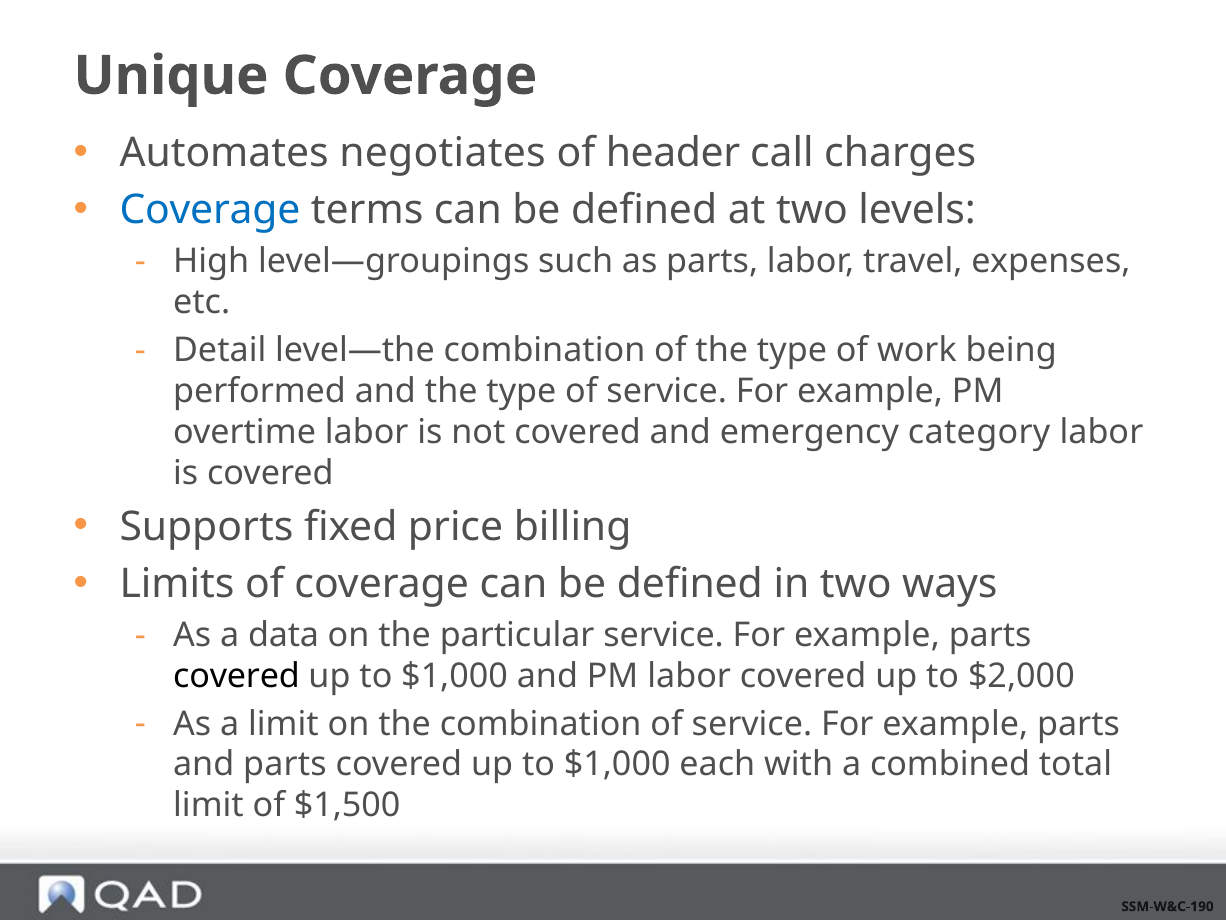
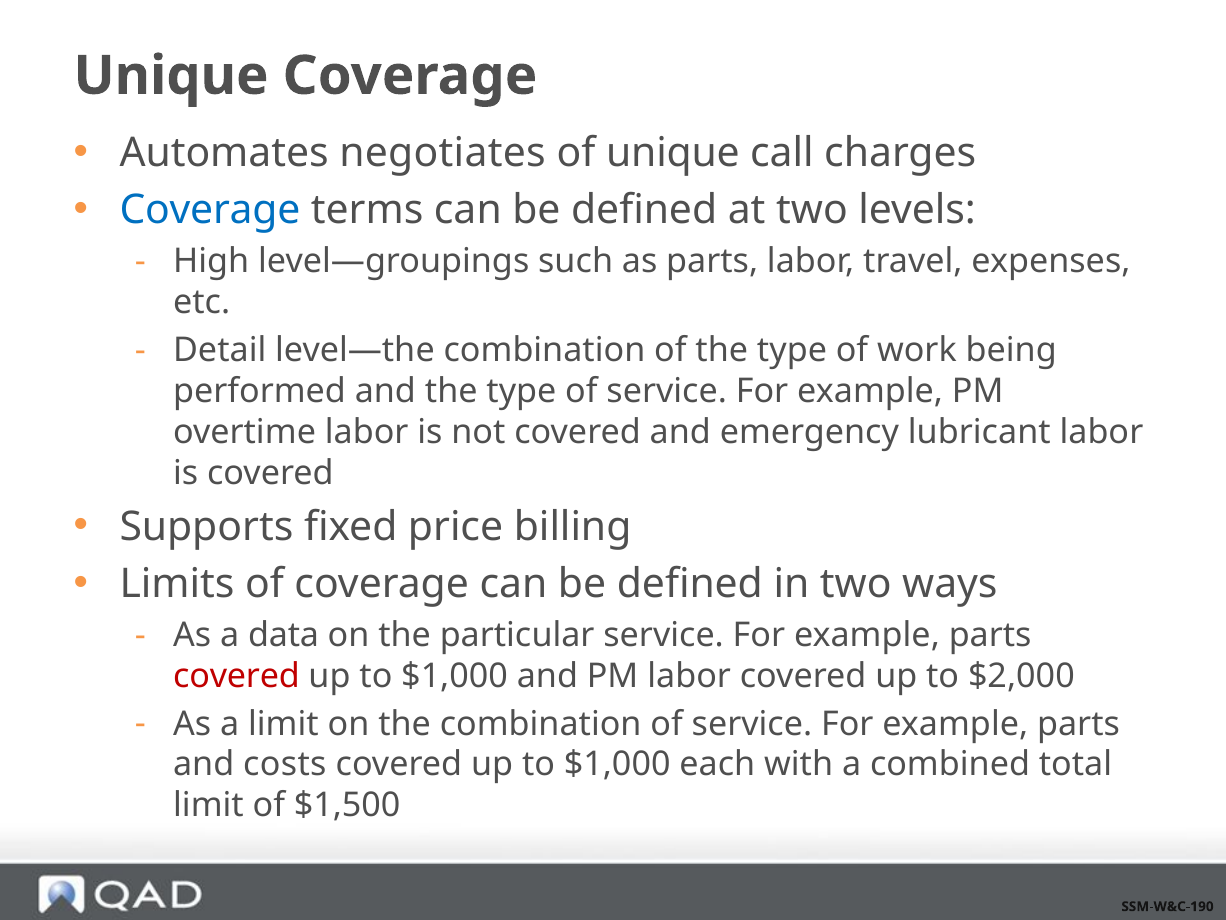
of header: header -> unique
category: category -> lubricant
covered at (236, 676) colour: black -> red
and parts: parts -> costs
